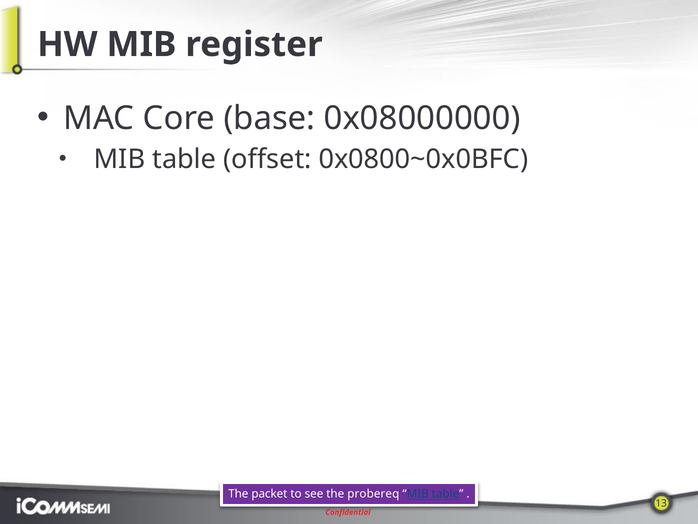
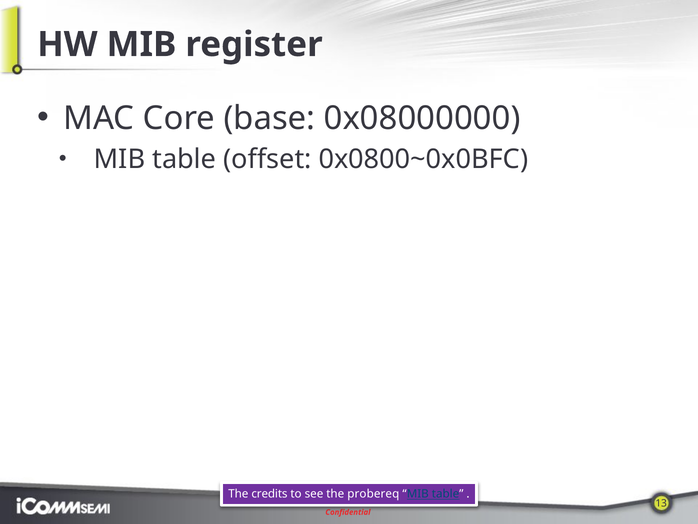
packet: packet -> credits
